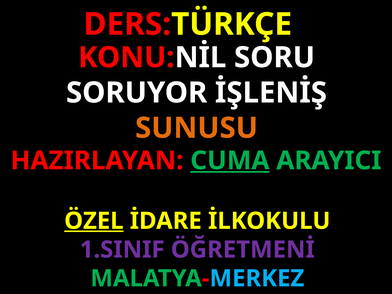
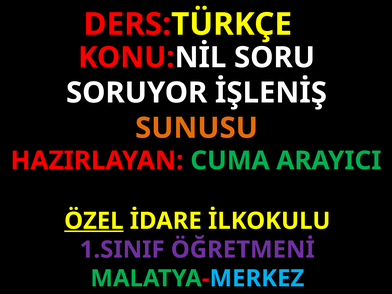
CUMA underline: present -> none
